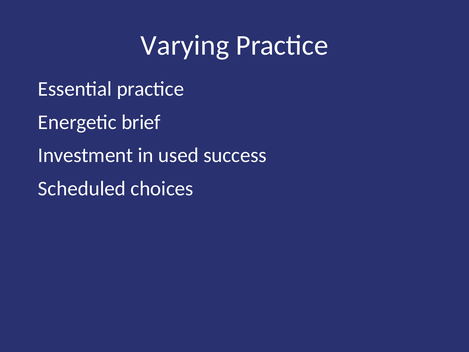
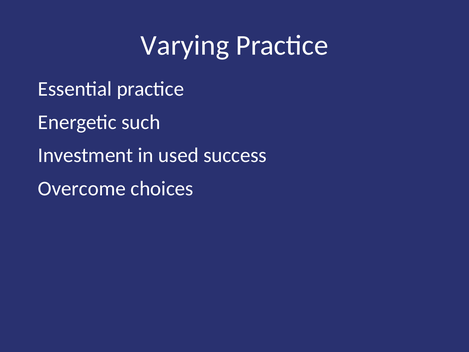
brief: brief -> such
Scheduled: Scheduled -> Overcome
